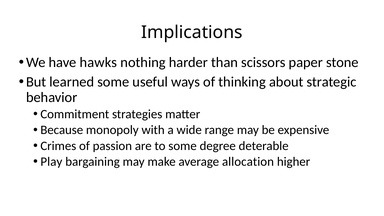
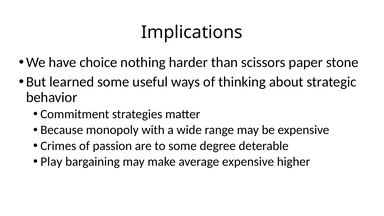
hawks: hawks -> choice
average allocation: allocation -> expensive
